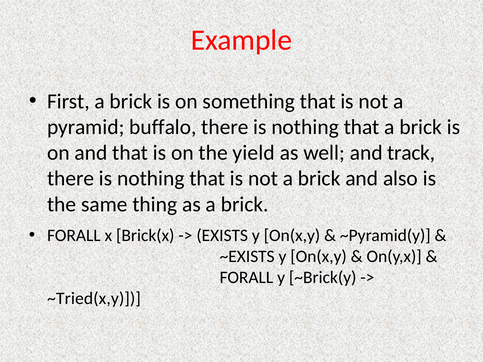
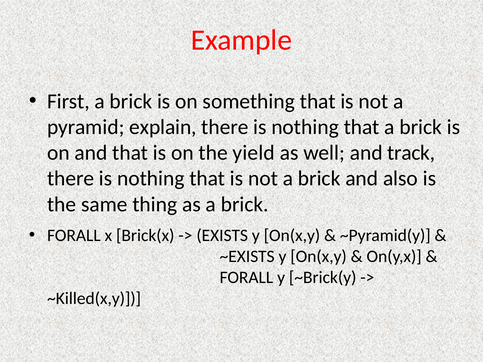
buffalo: buffalo -> explain
~Tried(x,y: ~Tried(x,y -> ~Killed(x,y
